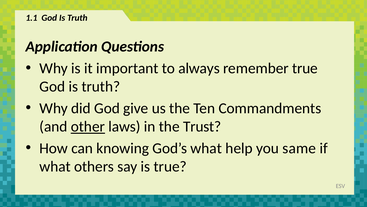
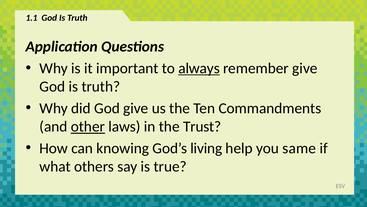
always underline: none -> present
remember true: true -> give
God’s what: what -> living
